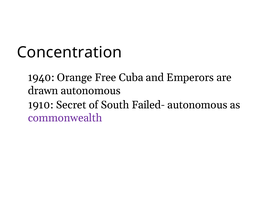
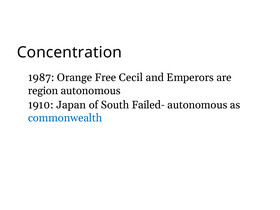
1940: 1940 -> 1987
Cuba: Cuba -> Cecil
drawn: drawn -> region
Secret: Secret -> Japan
commonwealth colour: purple -> blue
